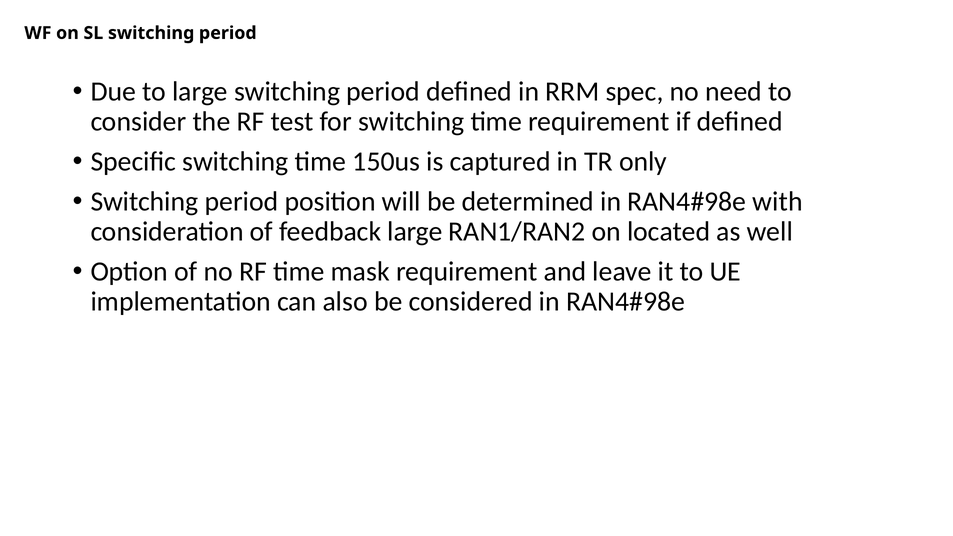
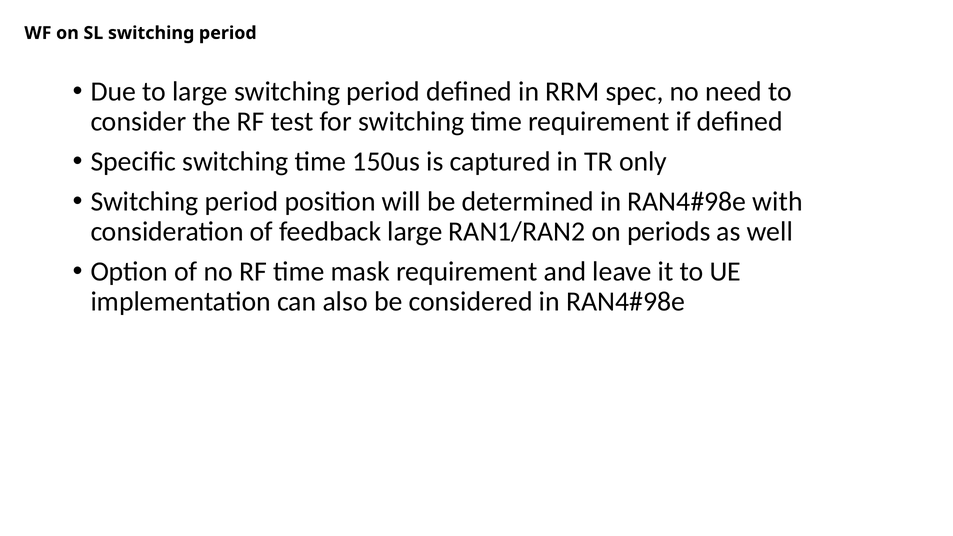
located: located -> periods
